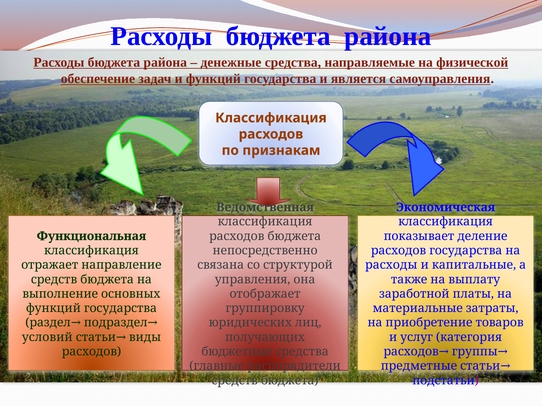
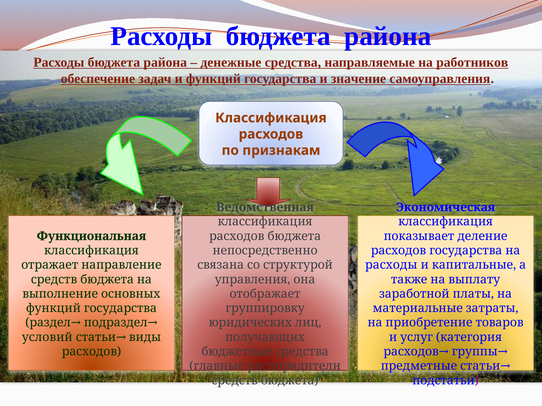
физической: физической -> работников
является: является -> значение
